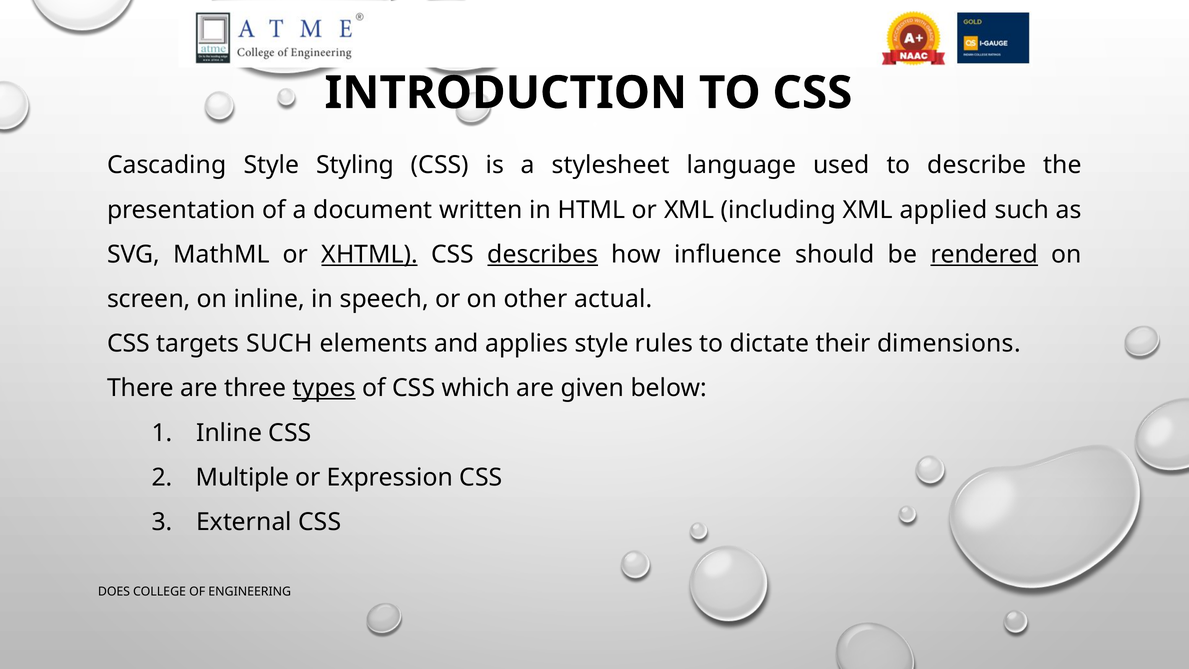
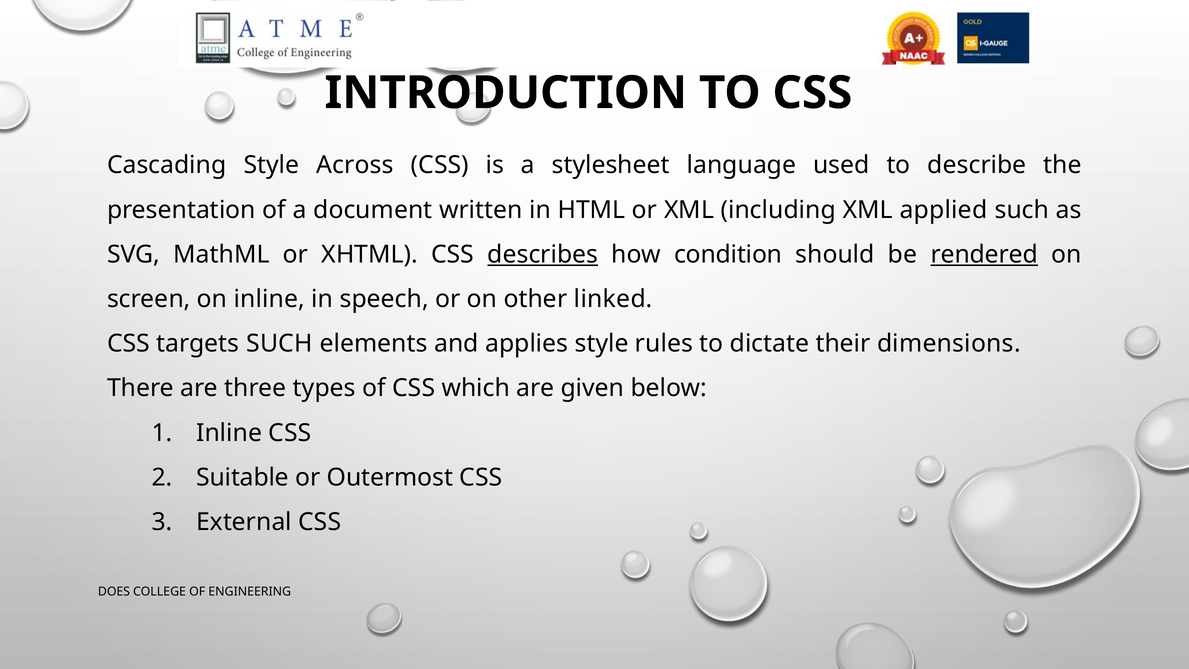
Styling: Styling -> Across
XHTML underline: present -> none
influence: influence -> condition
actual: actual -> linked
types underline: present -> none
Multiple: Multiple -> Suitable
Expression: Expression -> Outermost
